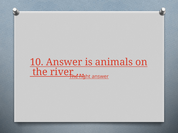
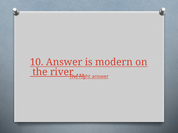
animals: animals -> modern
